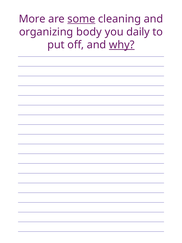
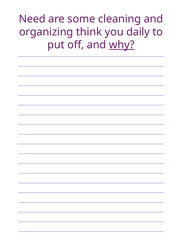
More: More -> Need
some underline: present -> none
body: body -> think
